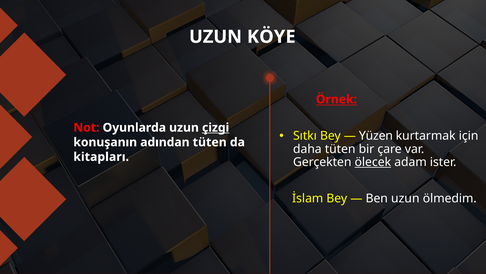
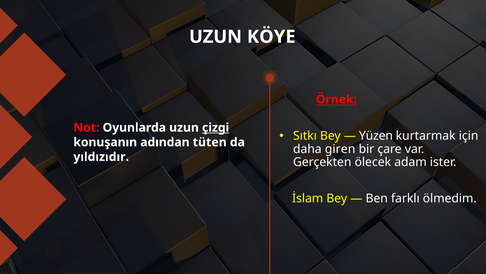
daha tüten: tüten -> giren
kitapları: kitapları -> yıldızıdır
ölecek underline: present -> none
Ben uzun: uzun -> farklı
